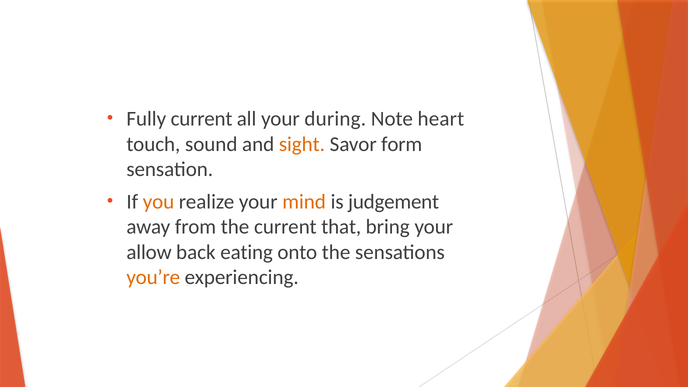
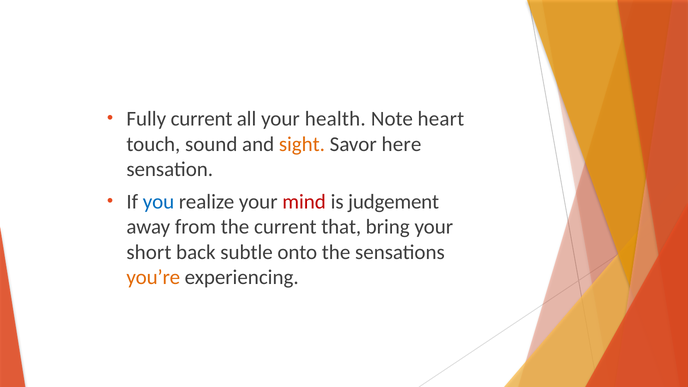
during: during -> health
form: form -> here
you colour: orange -> blue
mind colour: orange -> red
allow: allow -> short
eating: eating -> subtle
